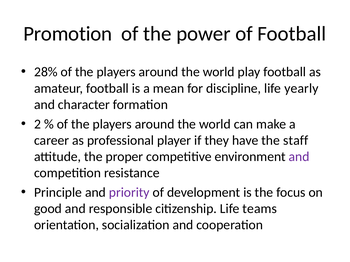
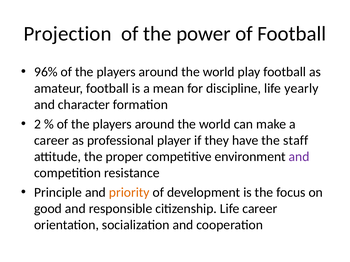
Promotion: Promotion -> Projection
28%: 28% -> 96%
priority colour: purple -> orange
Life teams: teams -> career
